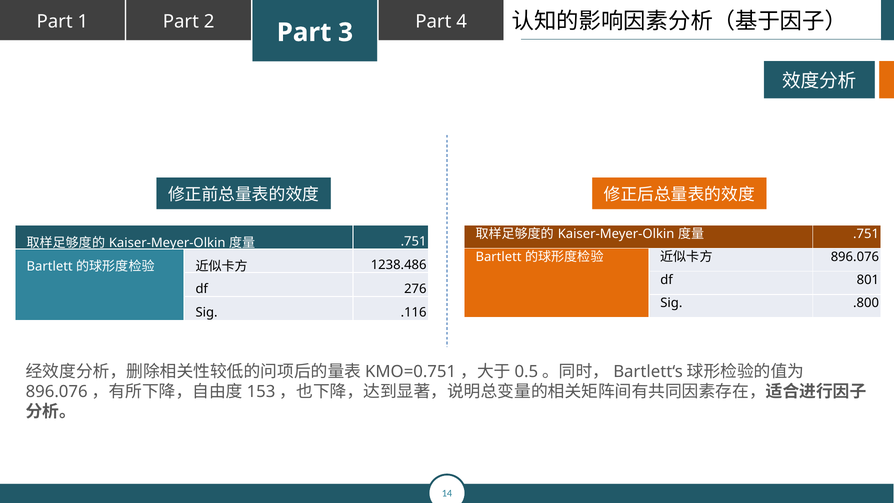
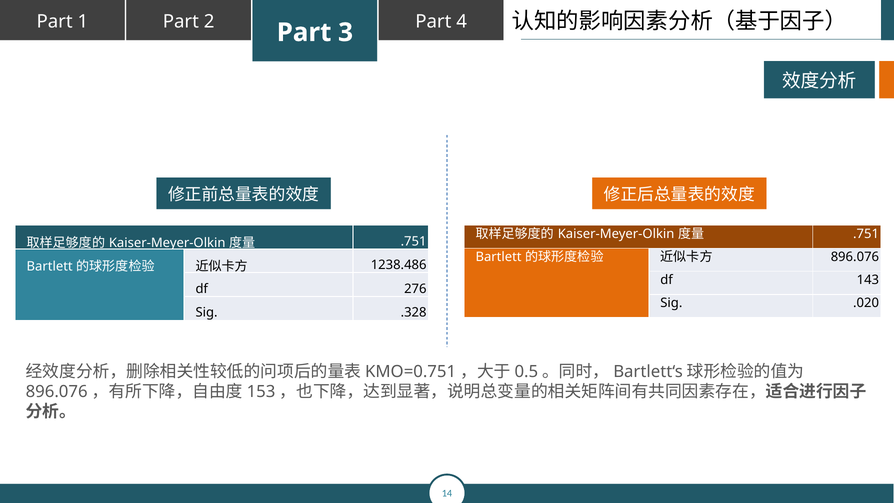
801: 801 -> 143
.800: .800 -> .020
.116: .116 -> .328
